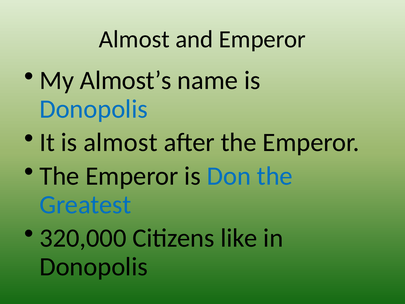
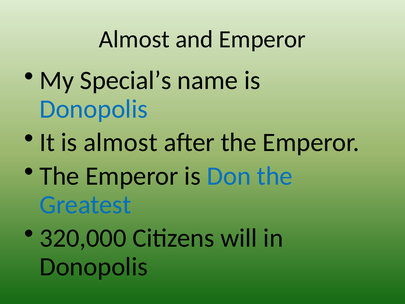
Almost’s: Almost’s -> Special’s
like: like -> will
